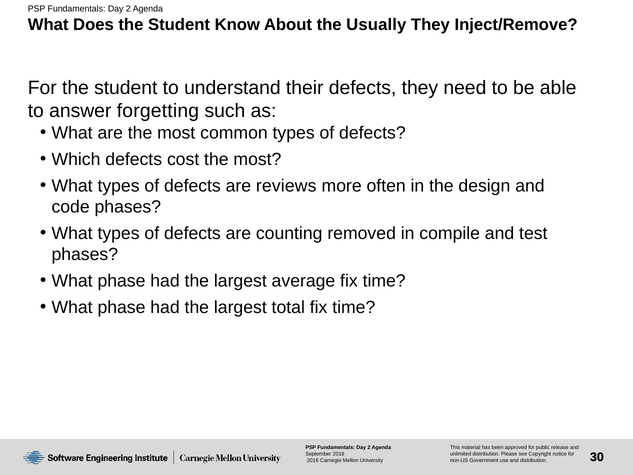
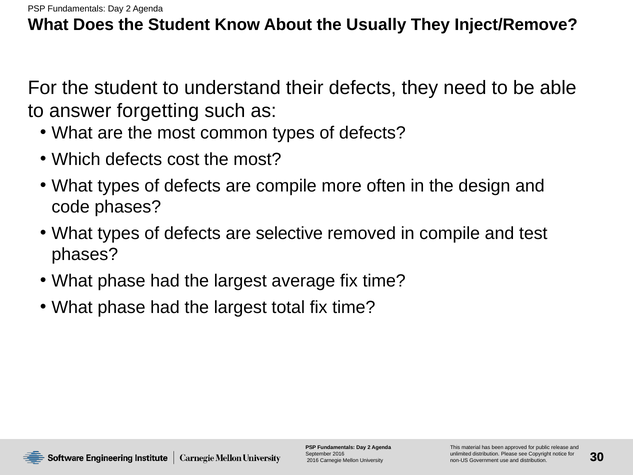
are reviews: reviews -> compile
counting: counting -> selective
